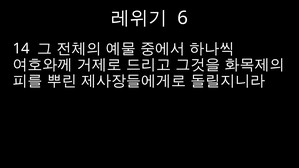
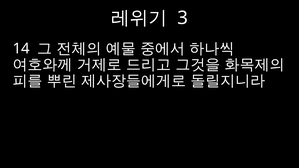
6: 6 -> 3
